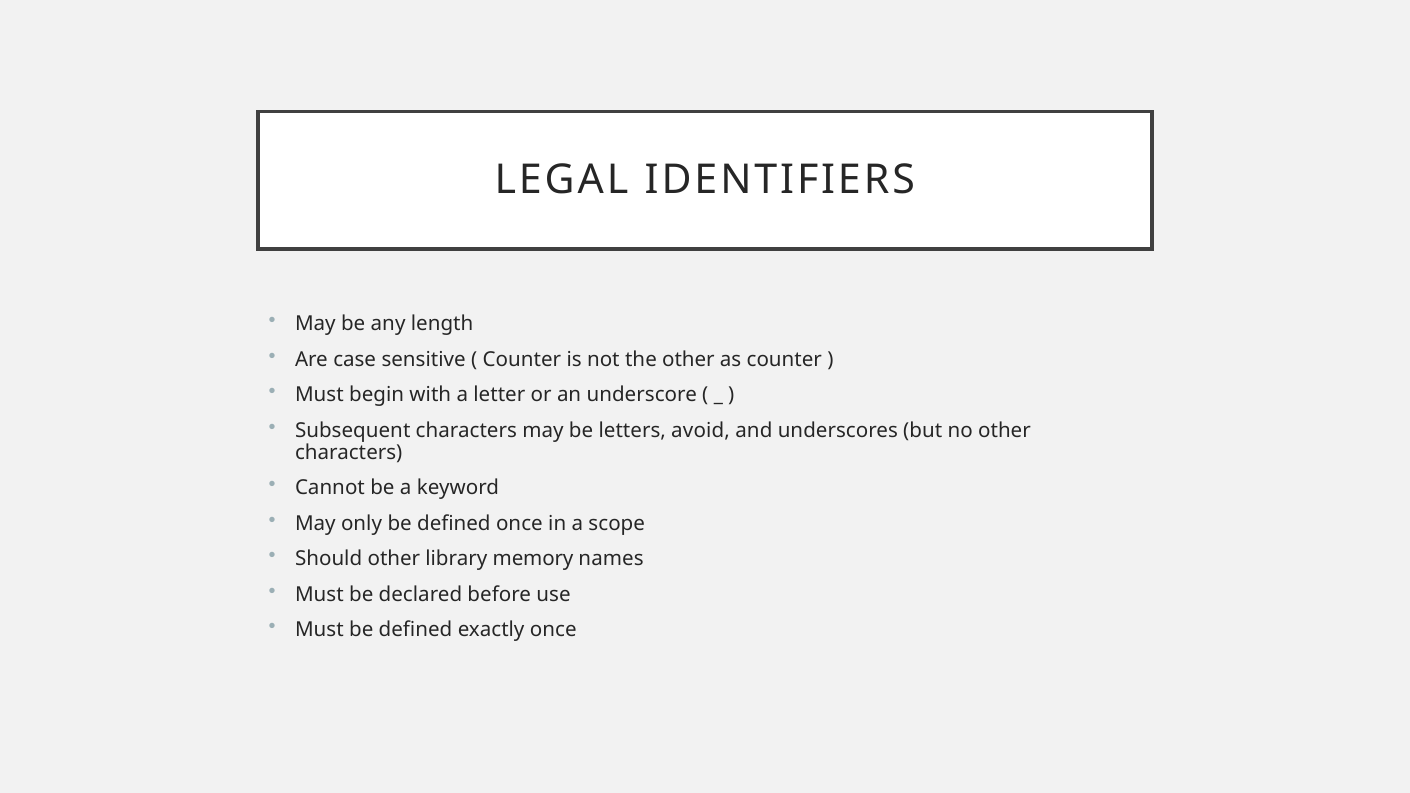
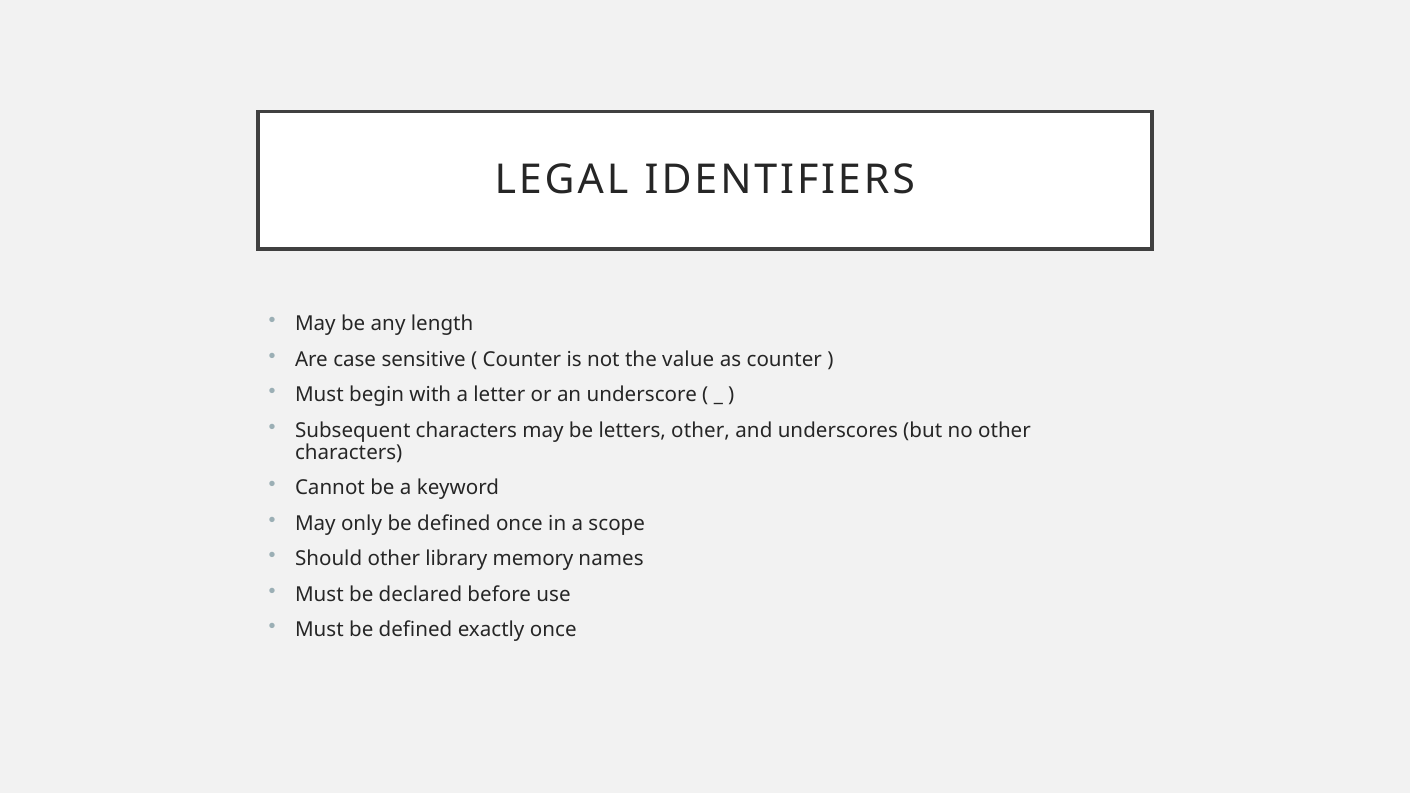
the other: other -> value
letters avoid: avoid -> other
